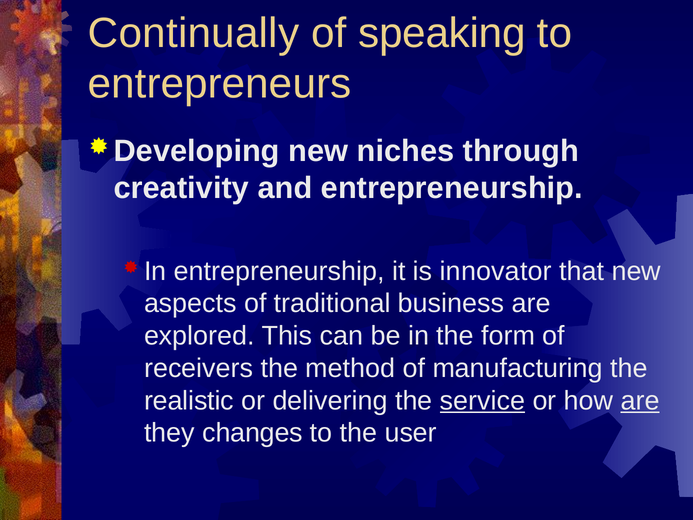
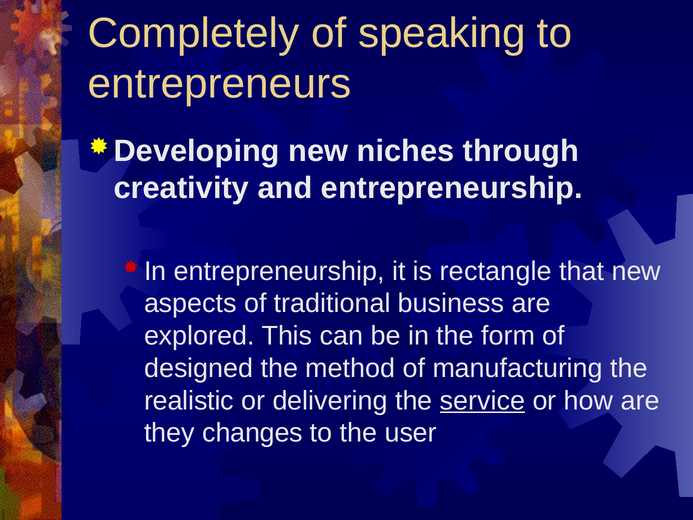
Continually: Continually -> Completely
innovator: innovator -> rectangle
receivers: receivers -> designed
are at (640, 400) underline: present -> none
